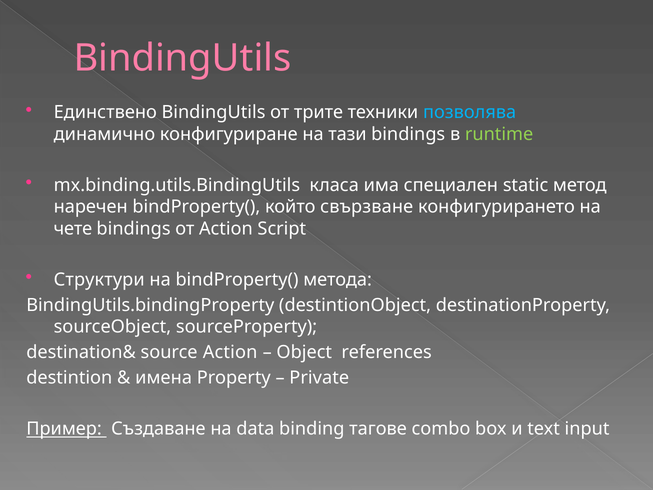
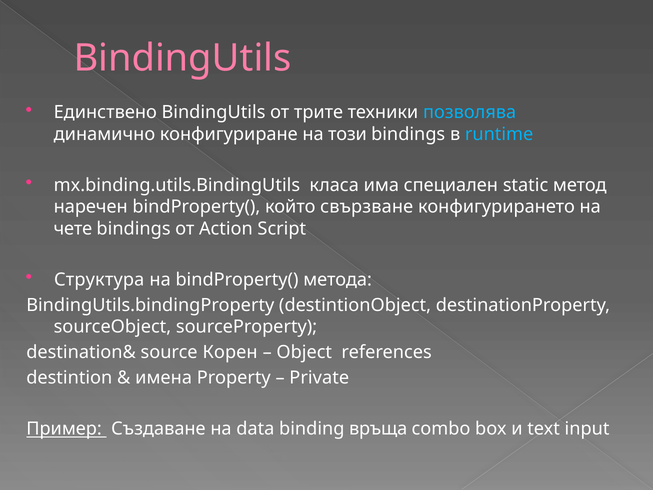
тази: тази -> този
runtime colour: light green -> light blue
Структури: Структури -> Структура
source Action: Action -> Корен
тагове: тагове -> връща
